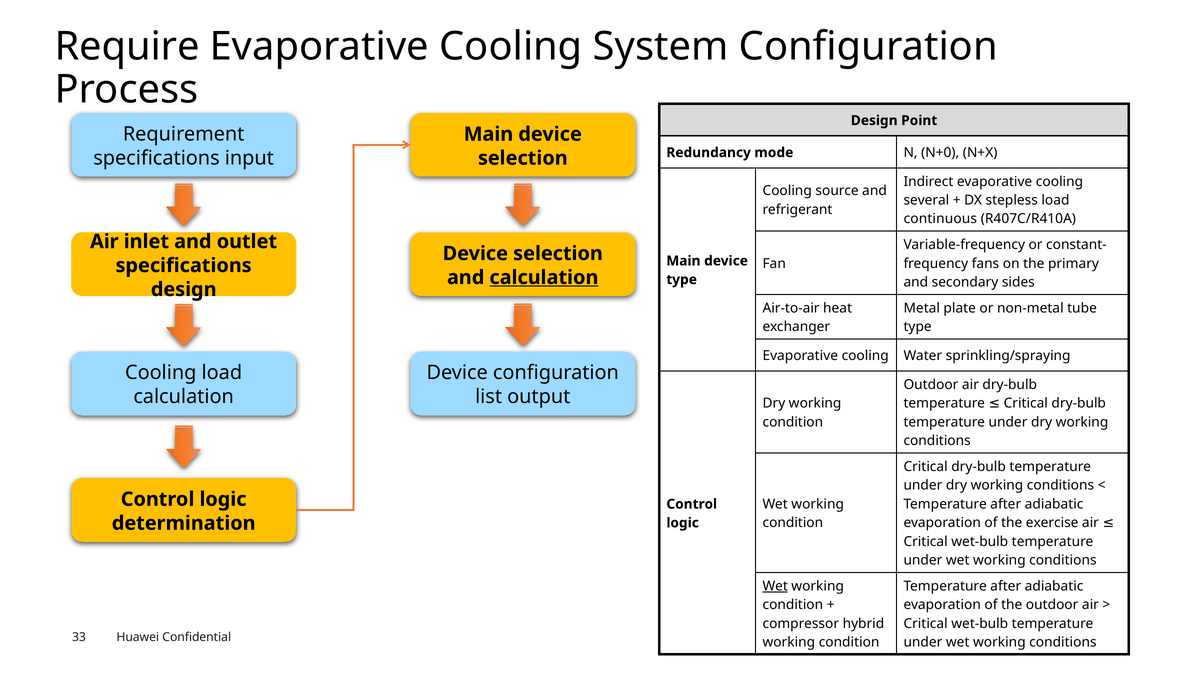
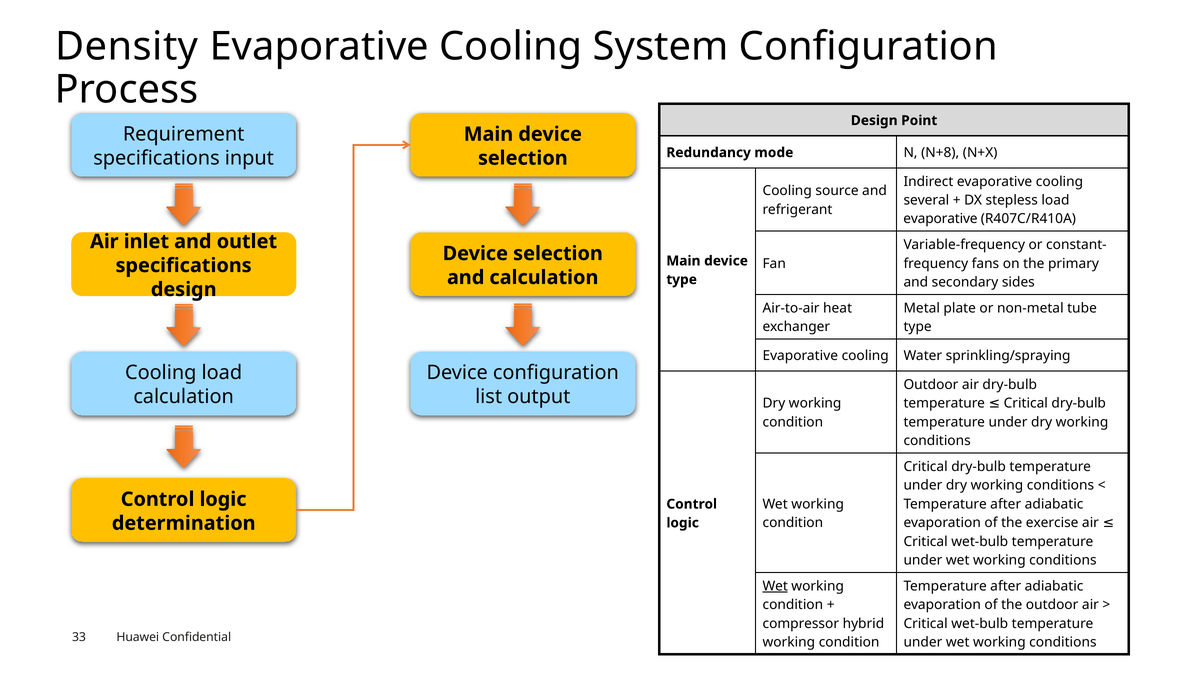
Require: Require -> Density
N+0: N+0 -> N+8
continuous at (940, 219): continuous -> evaporative
calculation at (544, 277) underline: present -> none
